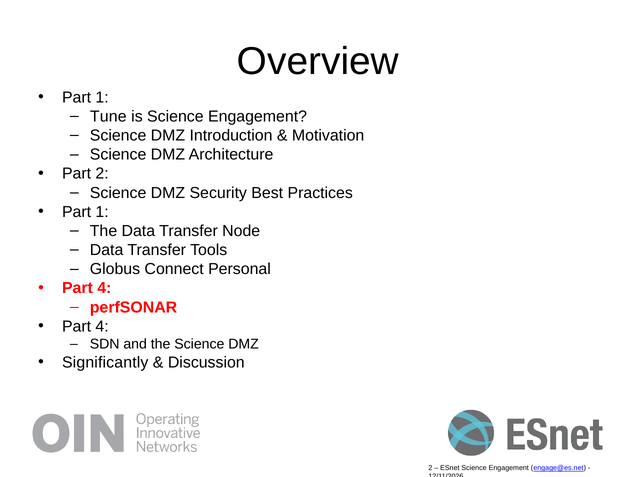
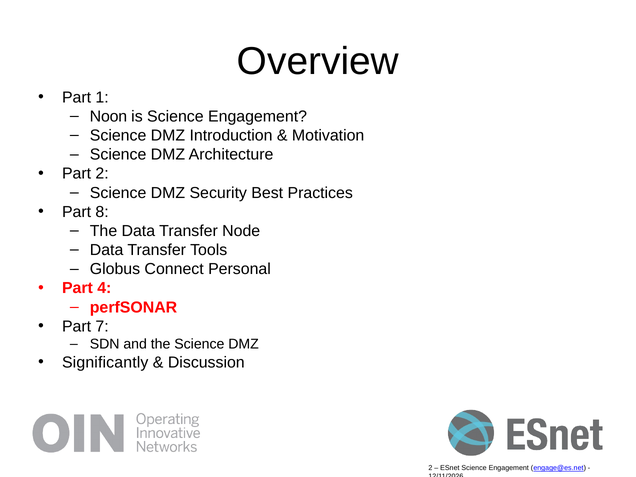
Tune: Tune -> Noon
1 at (102, 212): 1 -> 8
4 at (102, 326): 4 -> 7
